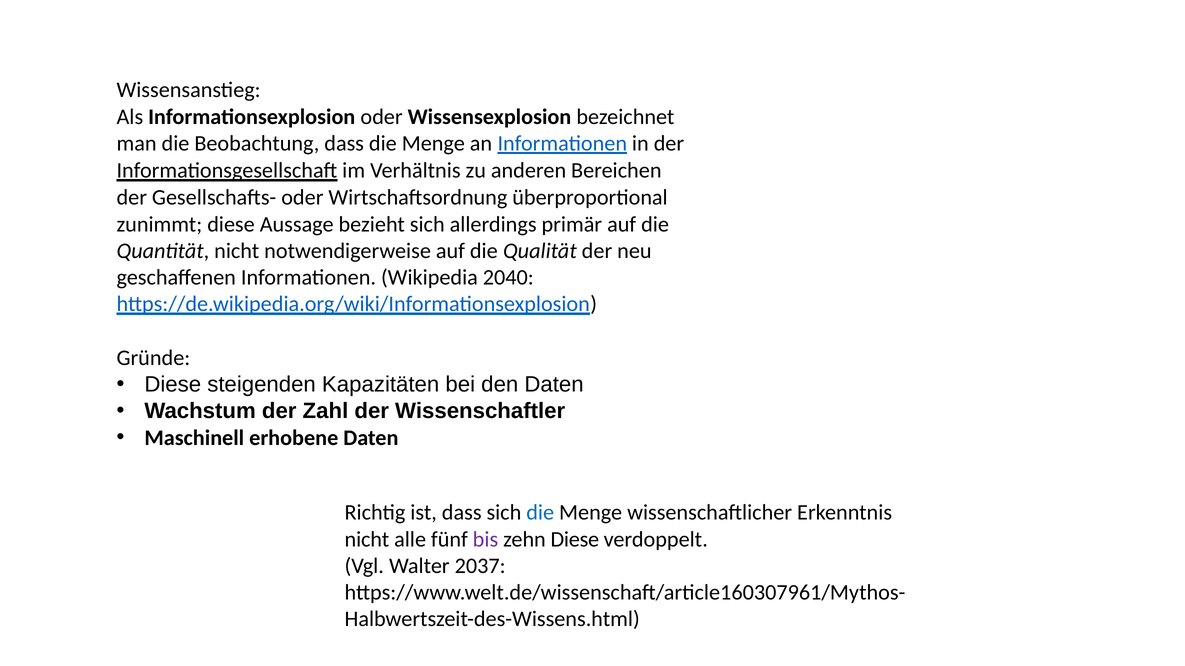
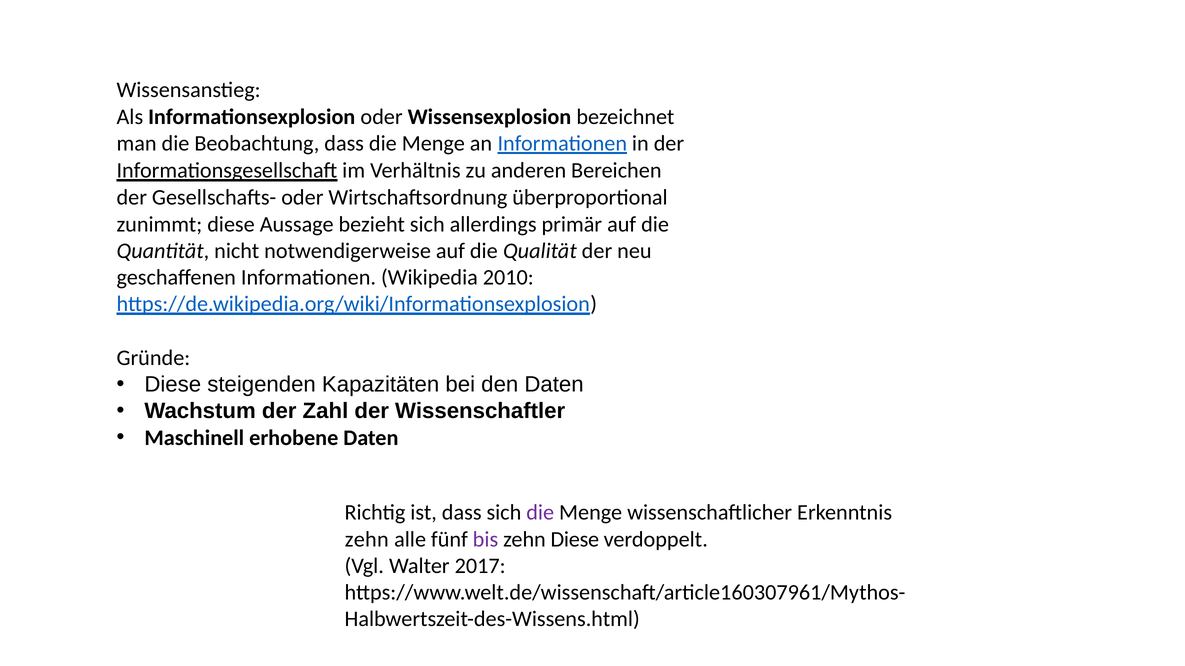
2040: 2040 -> 2010
die at (540, 513) colour: blue -> purple
nicht at (367, 540): nicht -> zehn
2037: 2037 -> 2017
